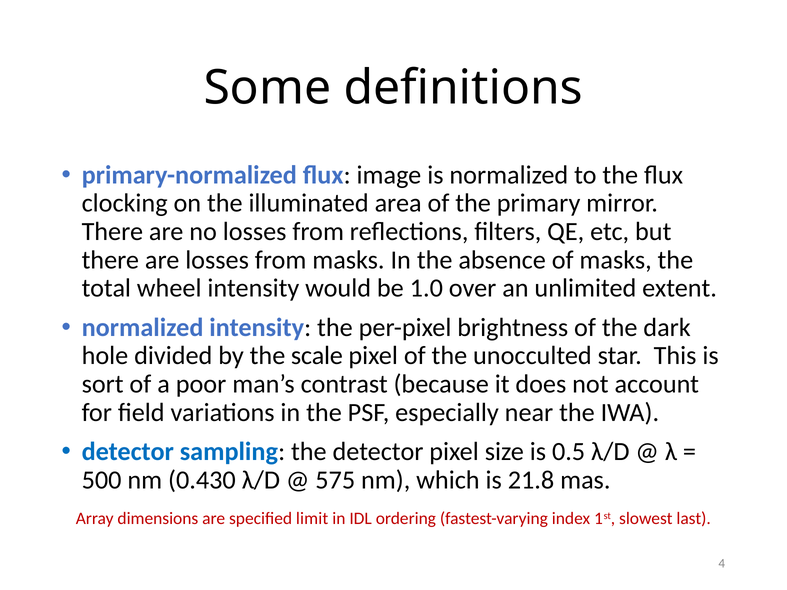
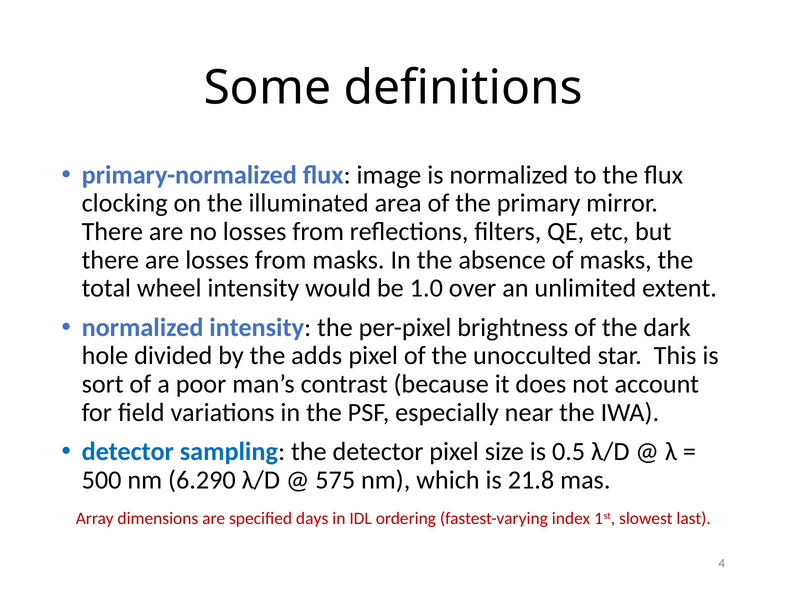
scale: scale -> adds
0.430: 0.430 -> 6.290
limit: limit -> days
